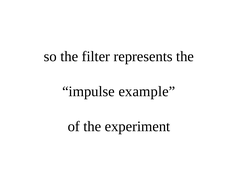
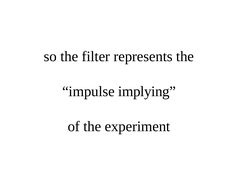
example: example -> implying
